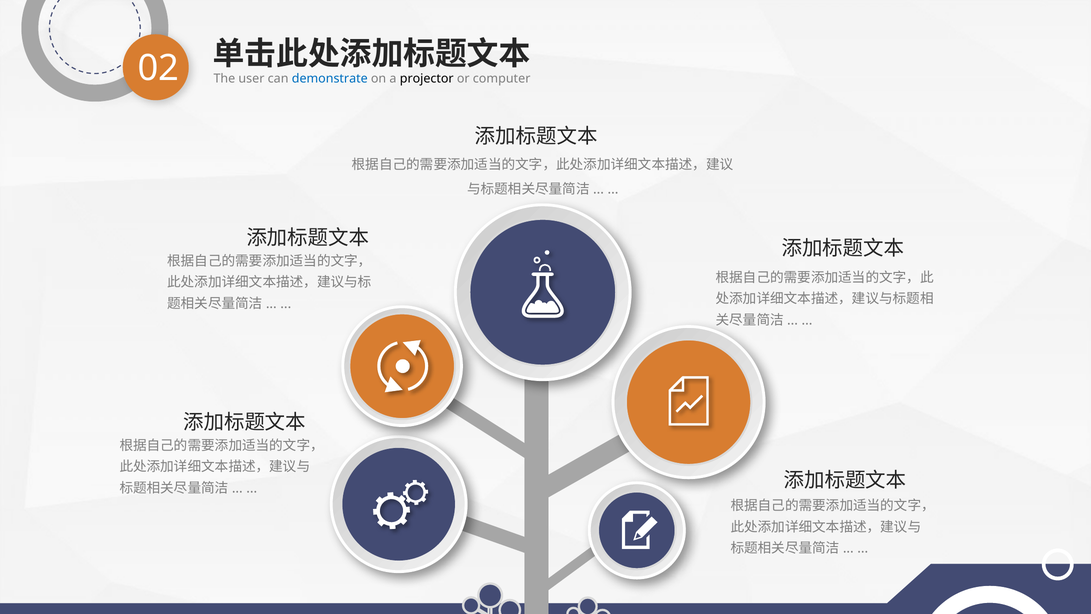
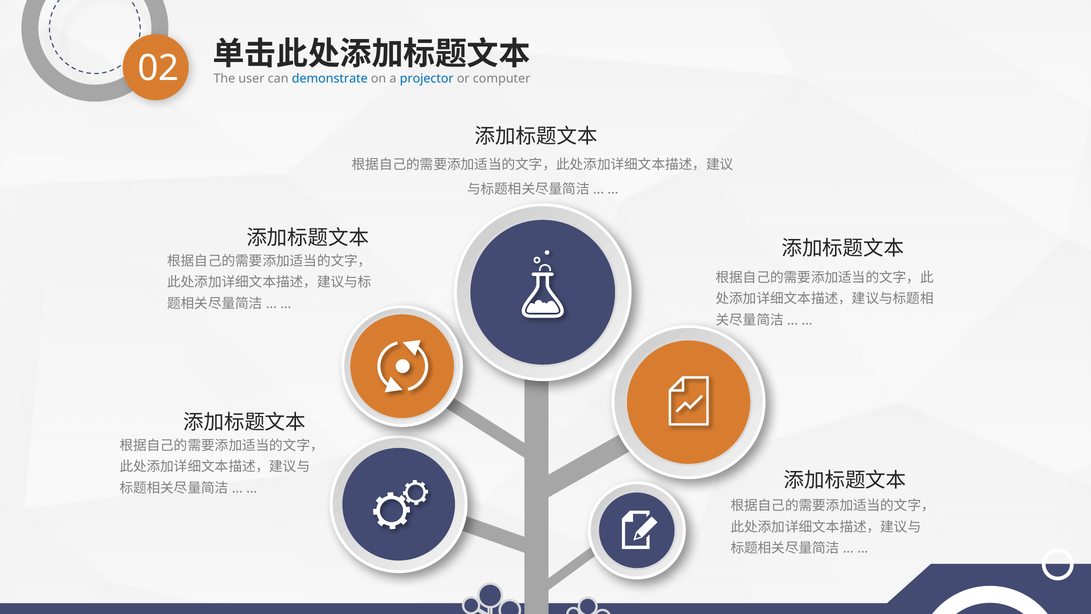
projector colour: black -> blue
